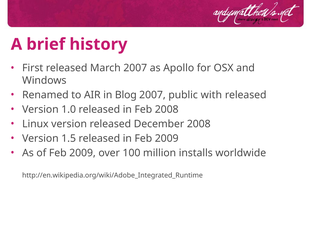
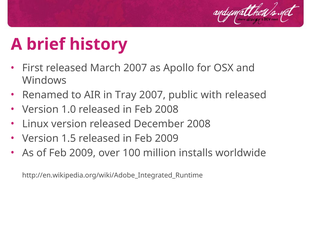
Blog: Blog -> Tray
